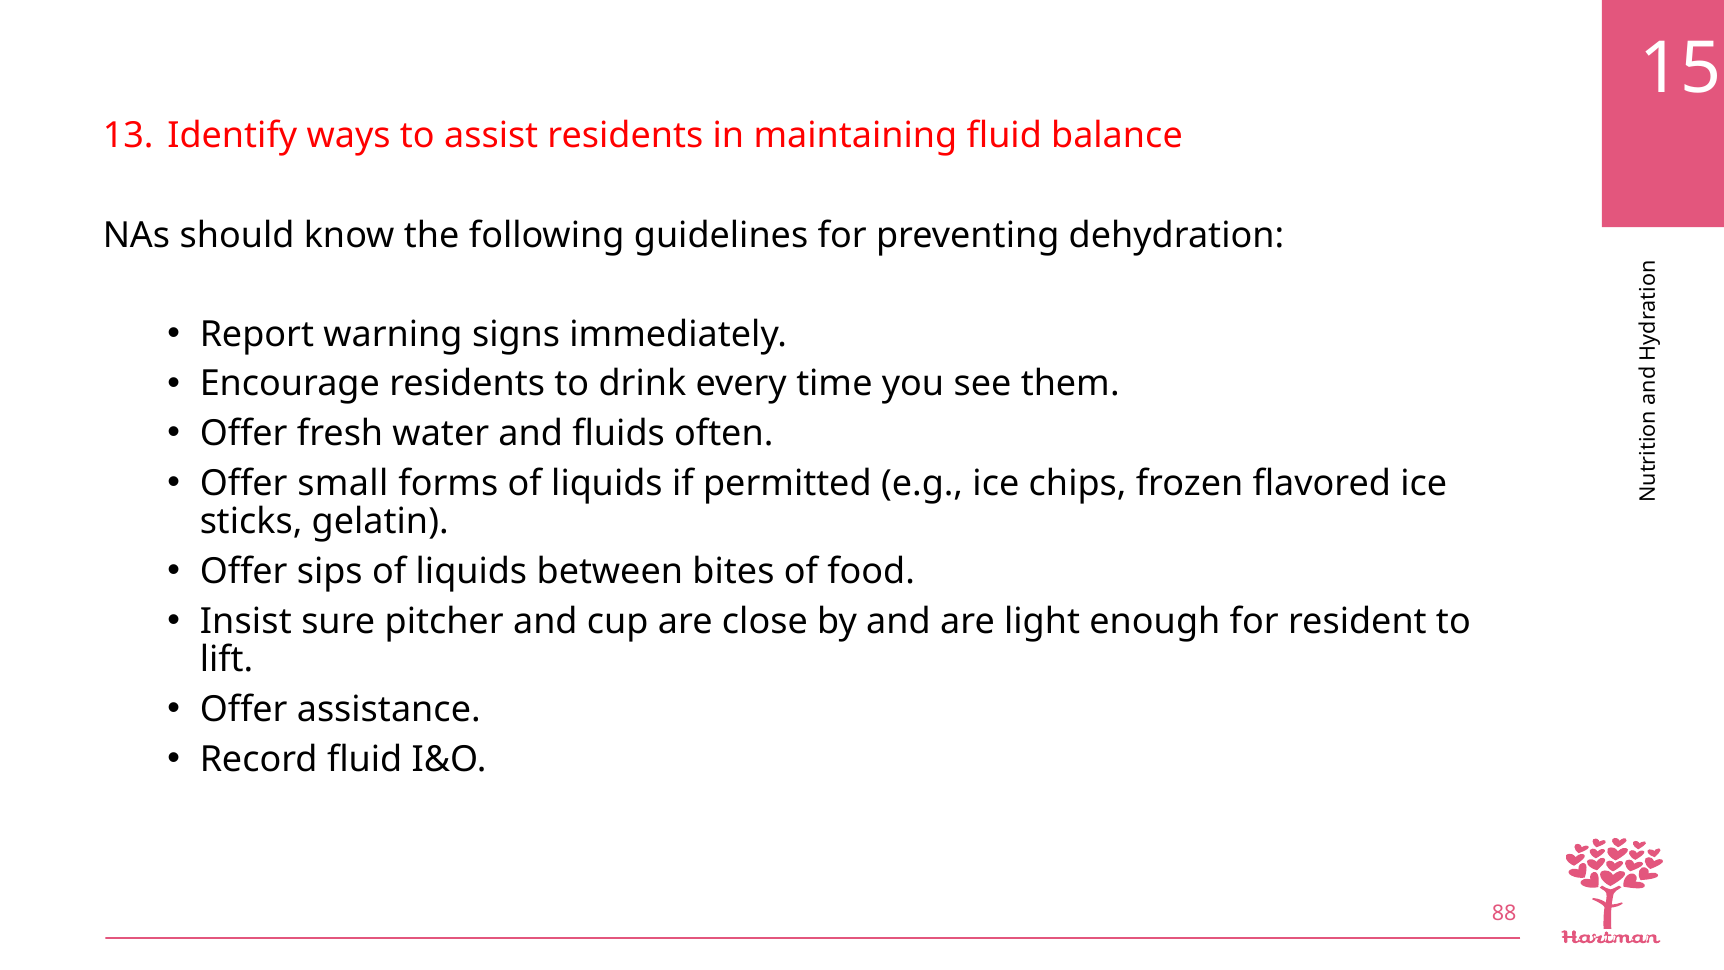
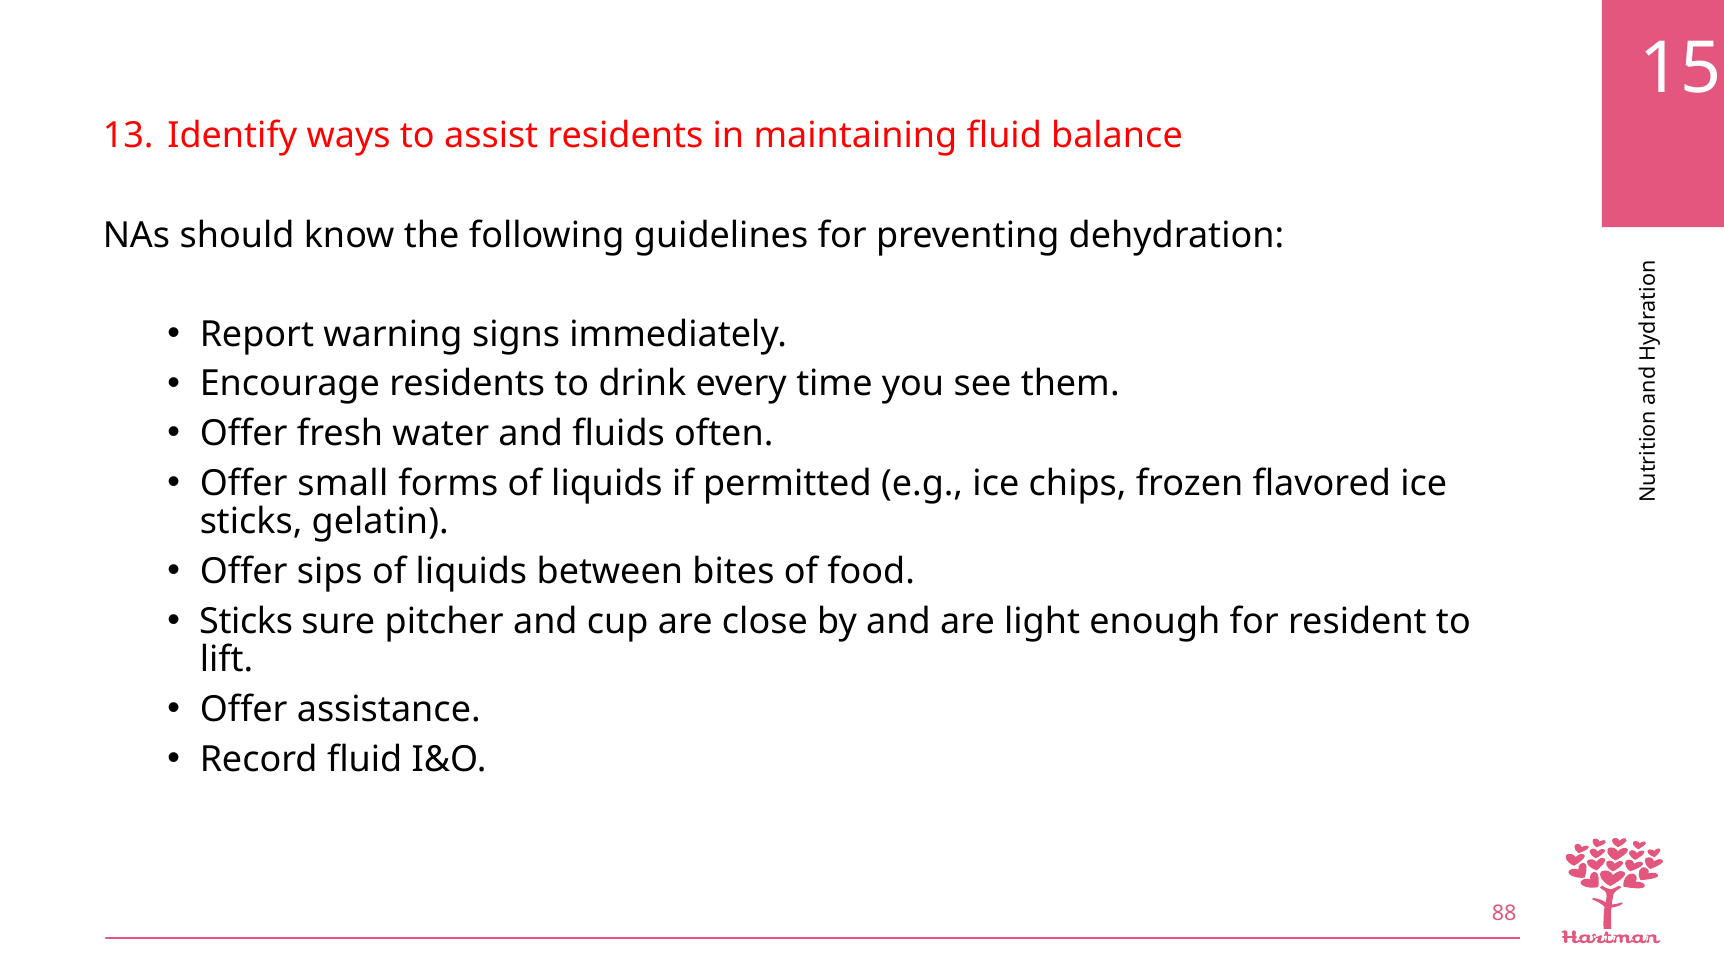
Insist at (246, 621): Insist -> Sticks
